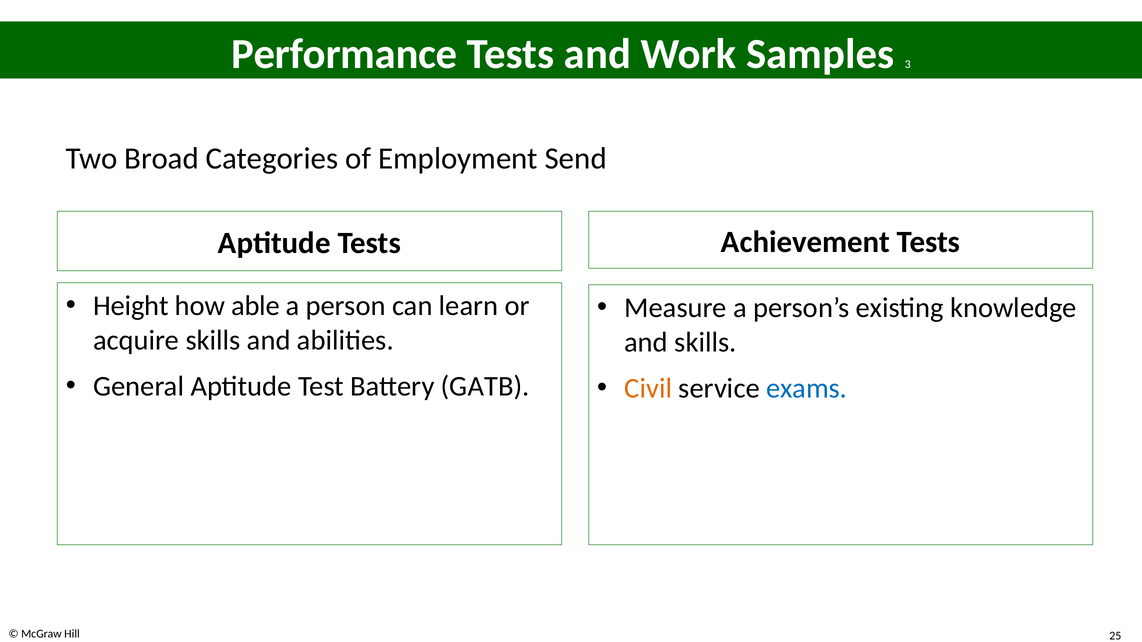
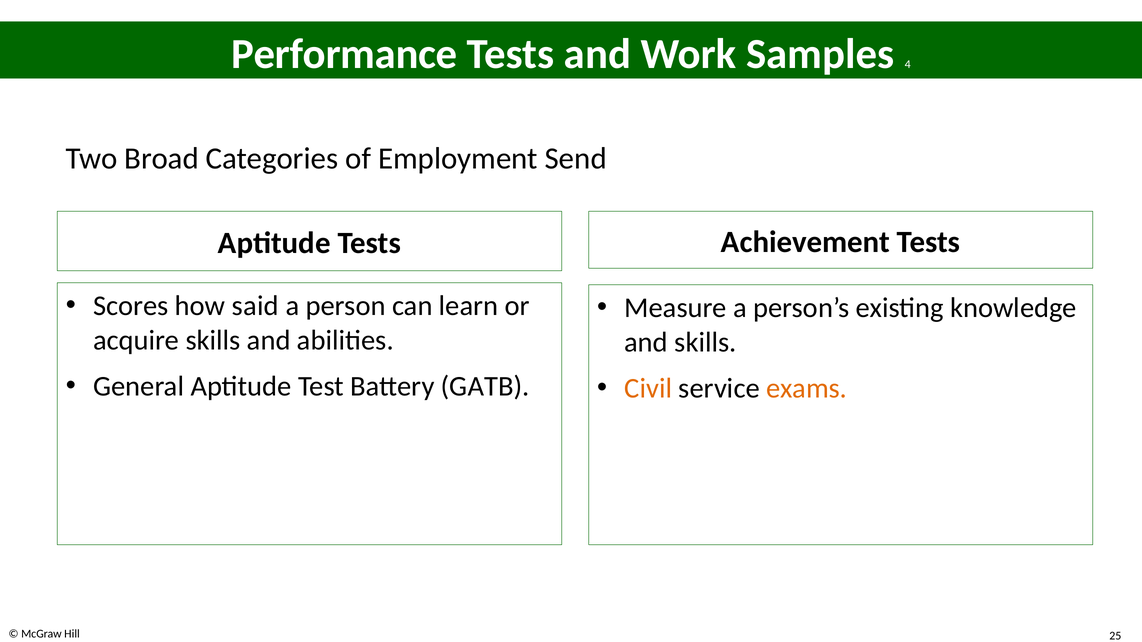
3: 3 -> 4
Height: Height -> Scores
able: able -> said
exams colour: blue -> orange
